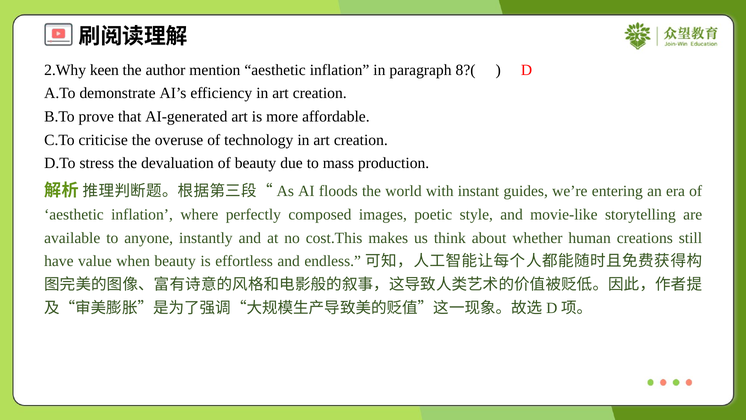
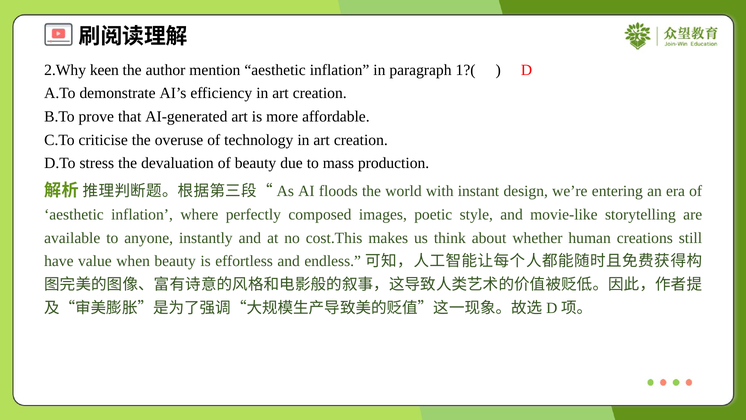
8?(: 8?( -> 1?(
guides: guides -> design
